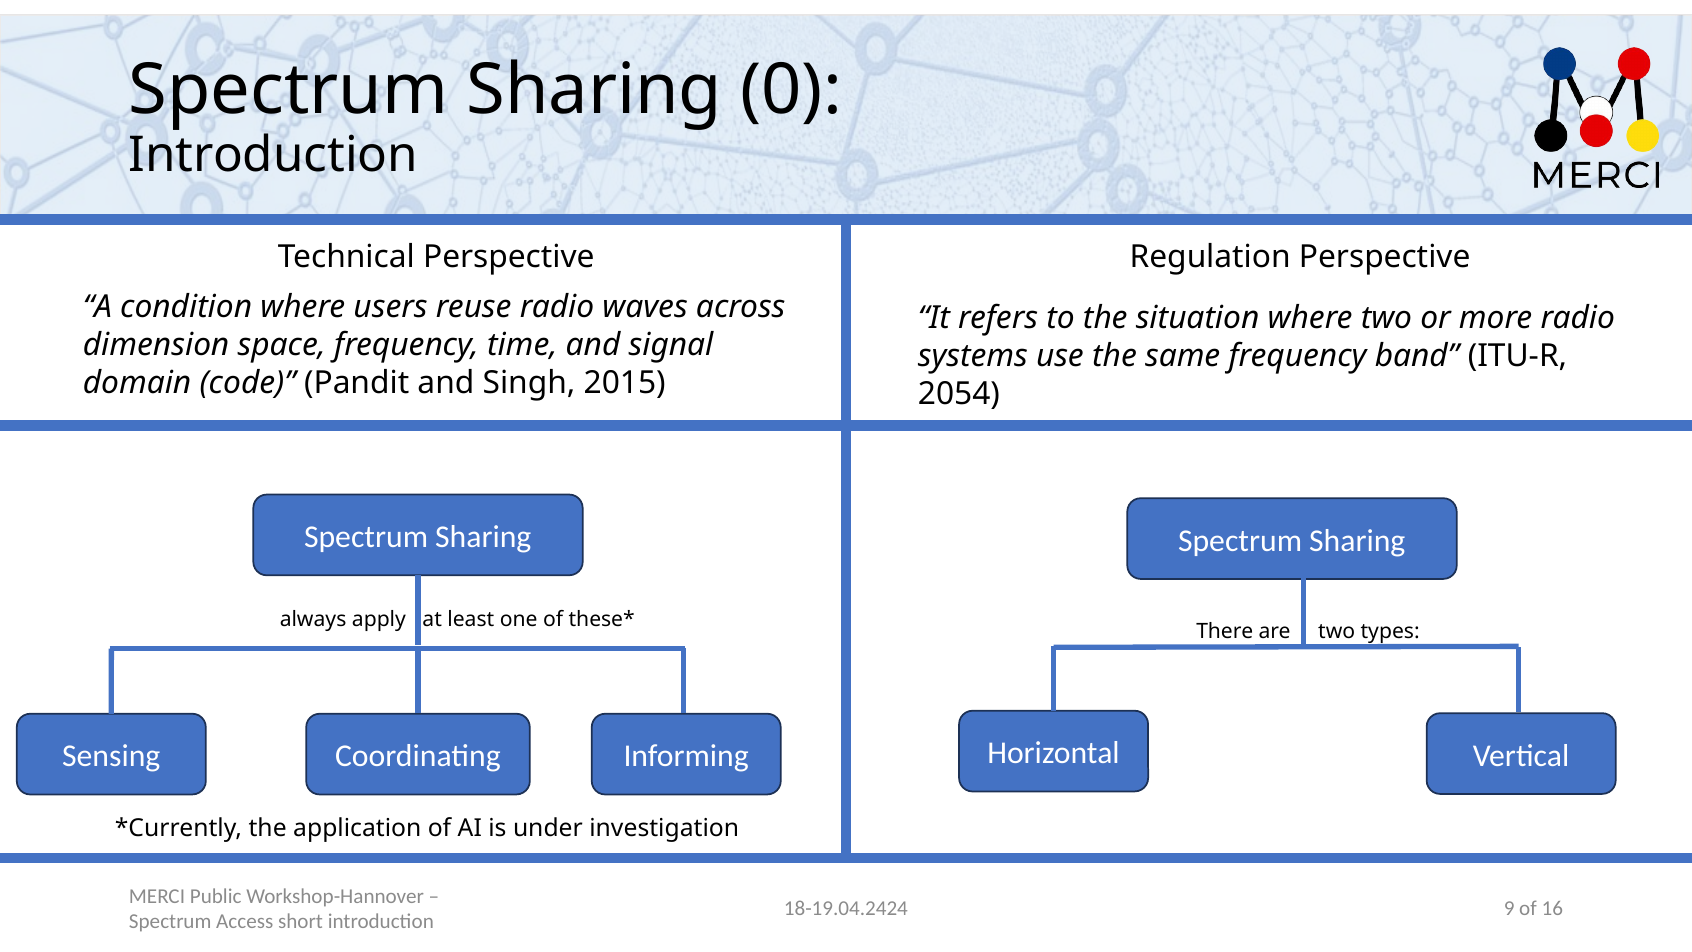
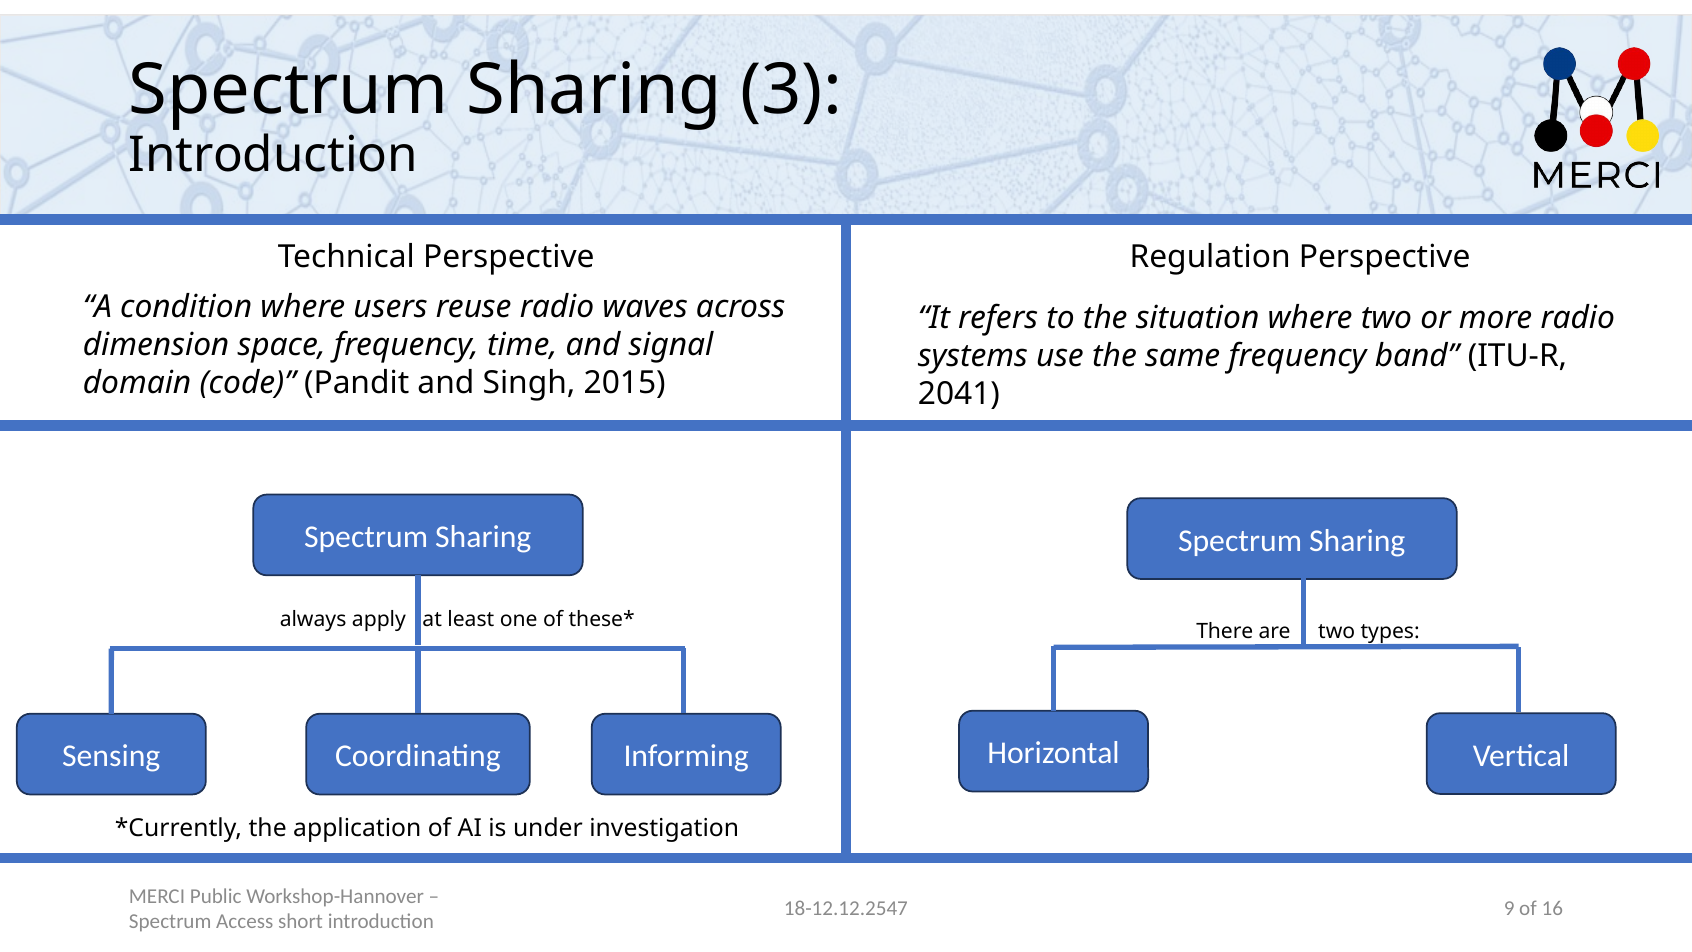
0: 0 -> 3
2054: 2054 -> 2041
18-19.04.2424: 18-19.04.2424 -> 18-12.12.2547
